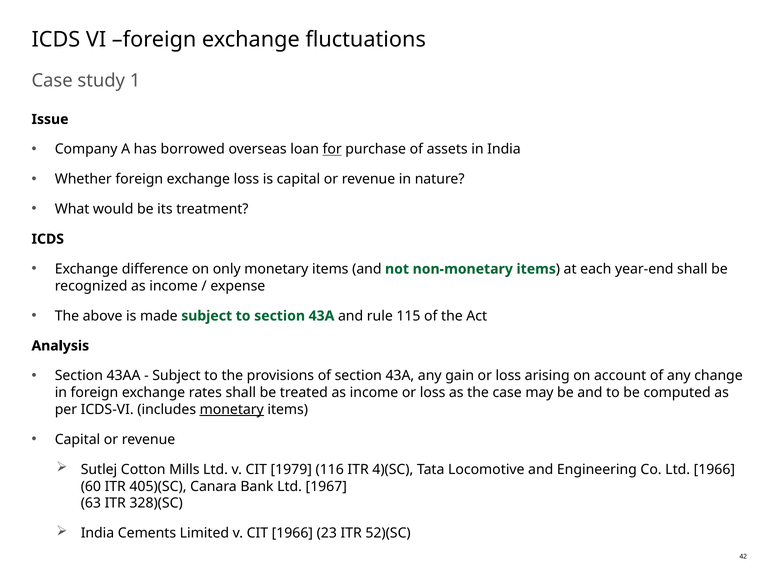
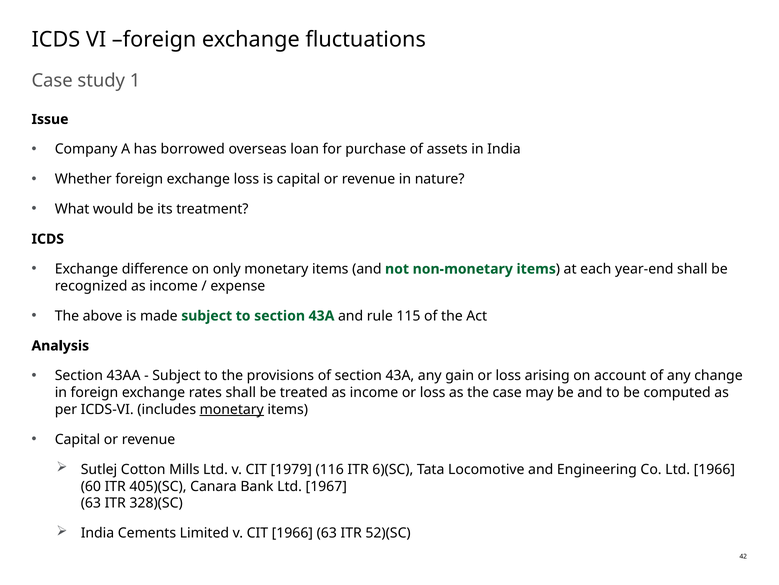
for underline: present -> none
4)(SC: 4)(SC -> 6)(SC
1966 23: 23 -> 63
